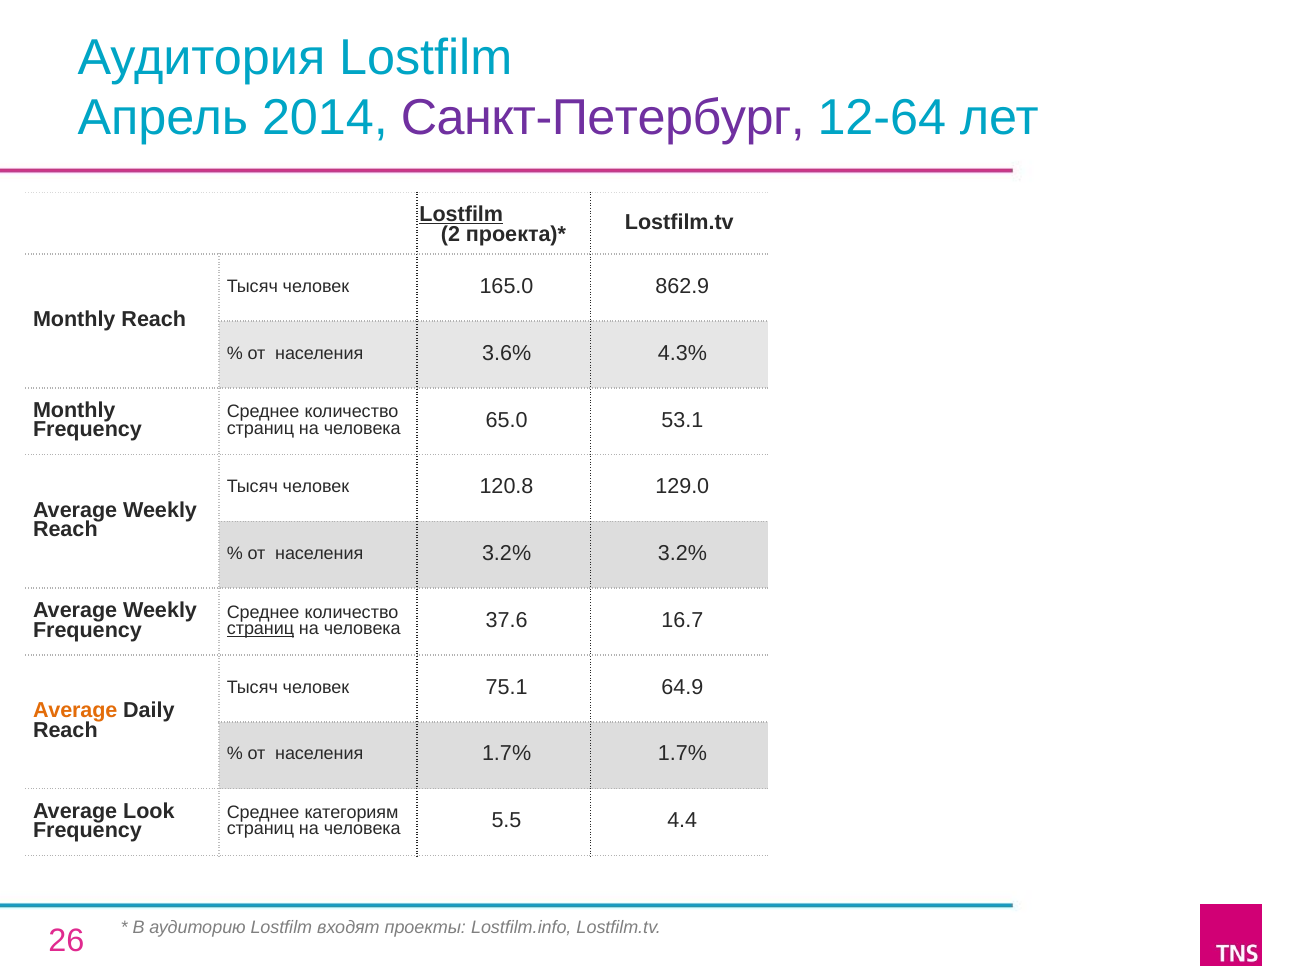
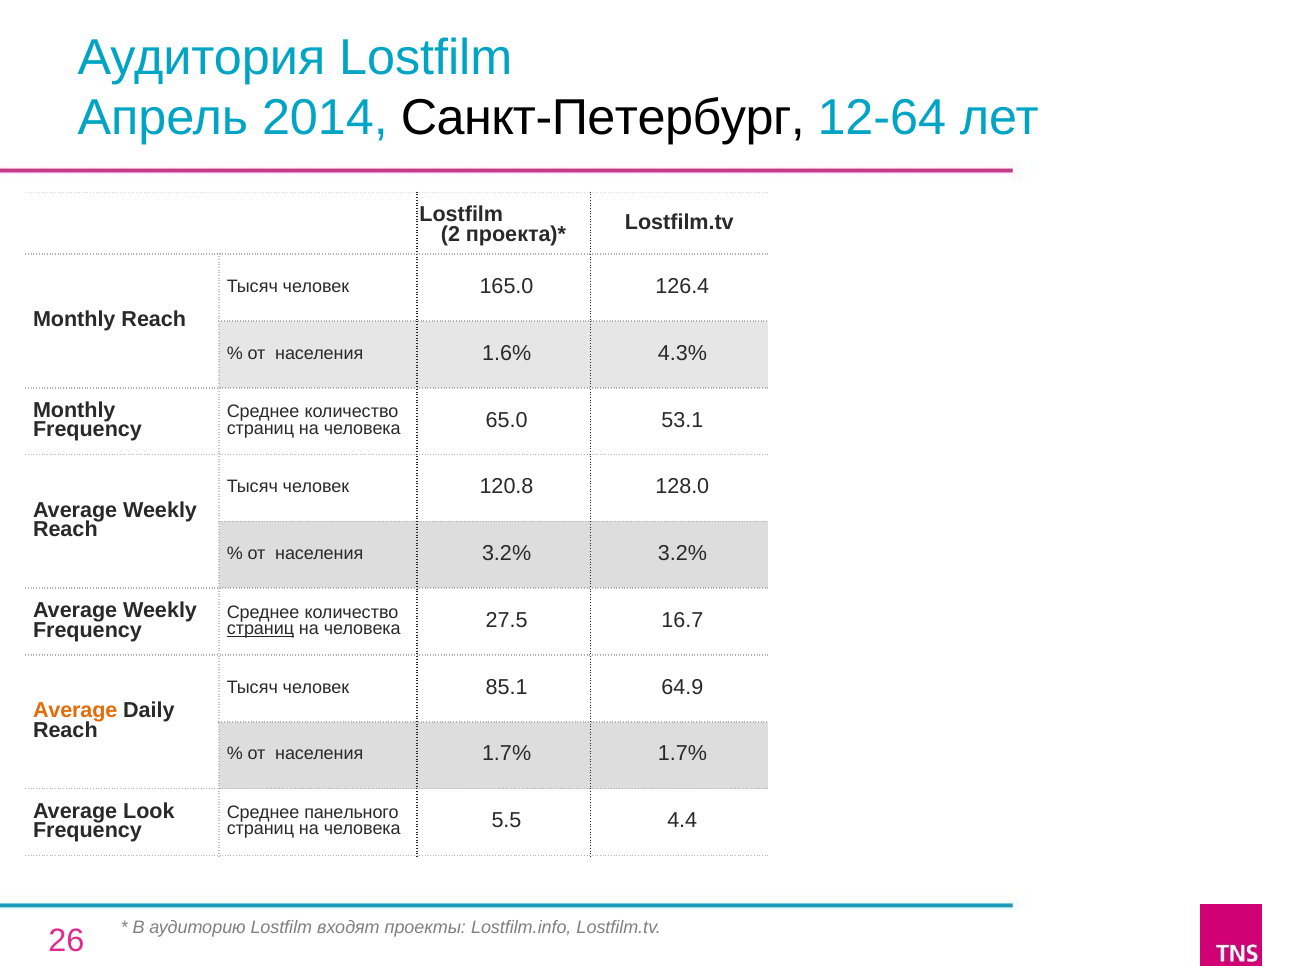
Санкт-Петербург colour: purple -> black
Lostfilm at (461, 214) underline: present -> none
862.9: 862.9 -> 126.4
3.6%: 3.6% -> 1.6%
129.0: 129.0 -> 128.0
37.6: 37.6 -> 27.5
75.1: 75.1 -> 85.1
категориям: категориям -> панельного
